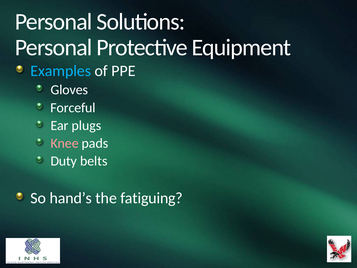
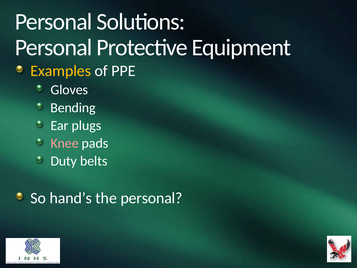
Examples colour: light blue -> yellow
Forceful: Forceful -> Bending
the fatiguing: fatiguing -> personal
